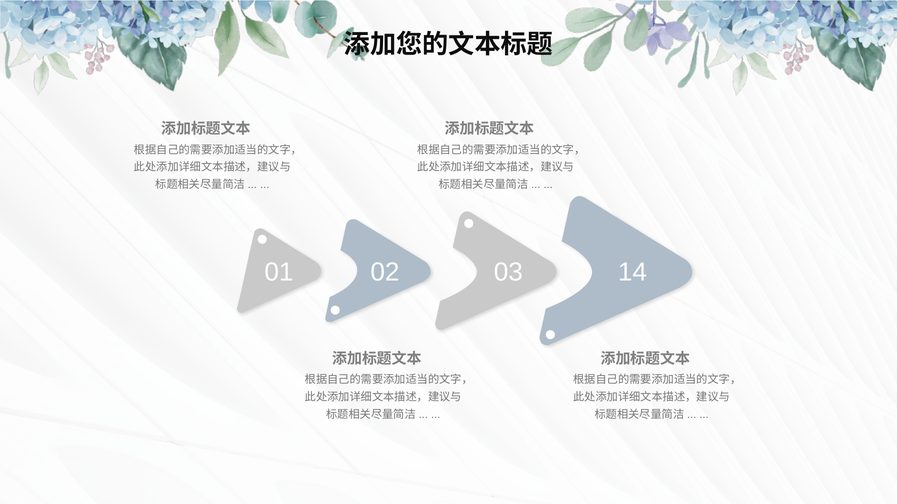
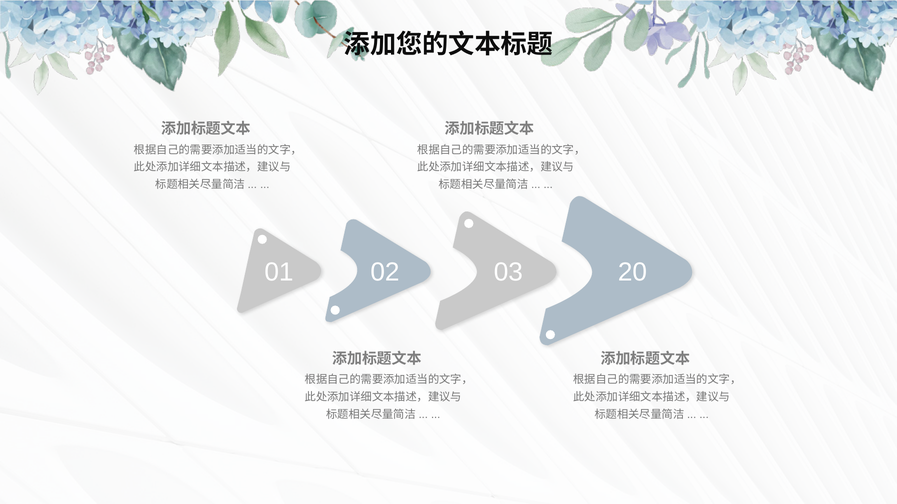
14: 14 -> 20
